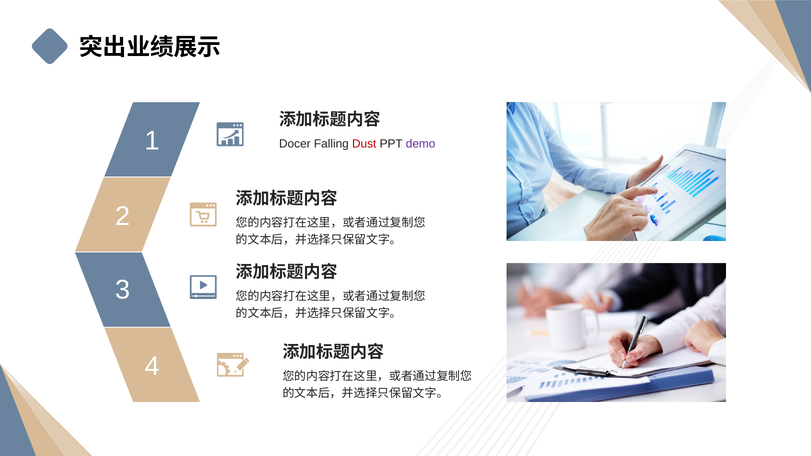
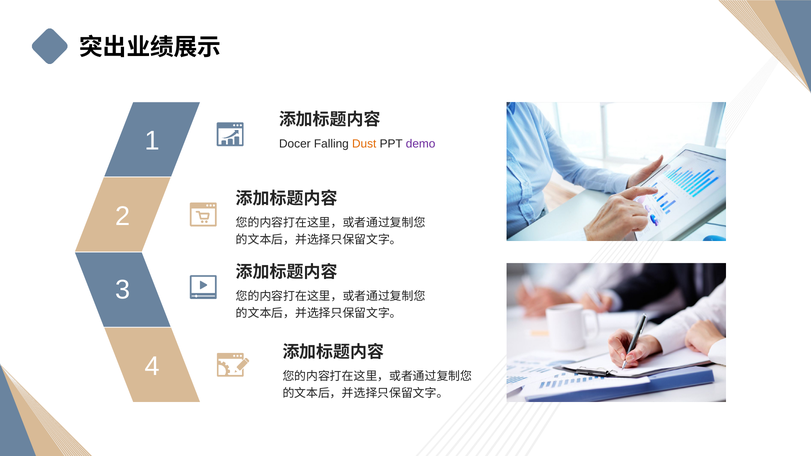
Dust colour: red -> orange
